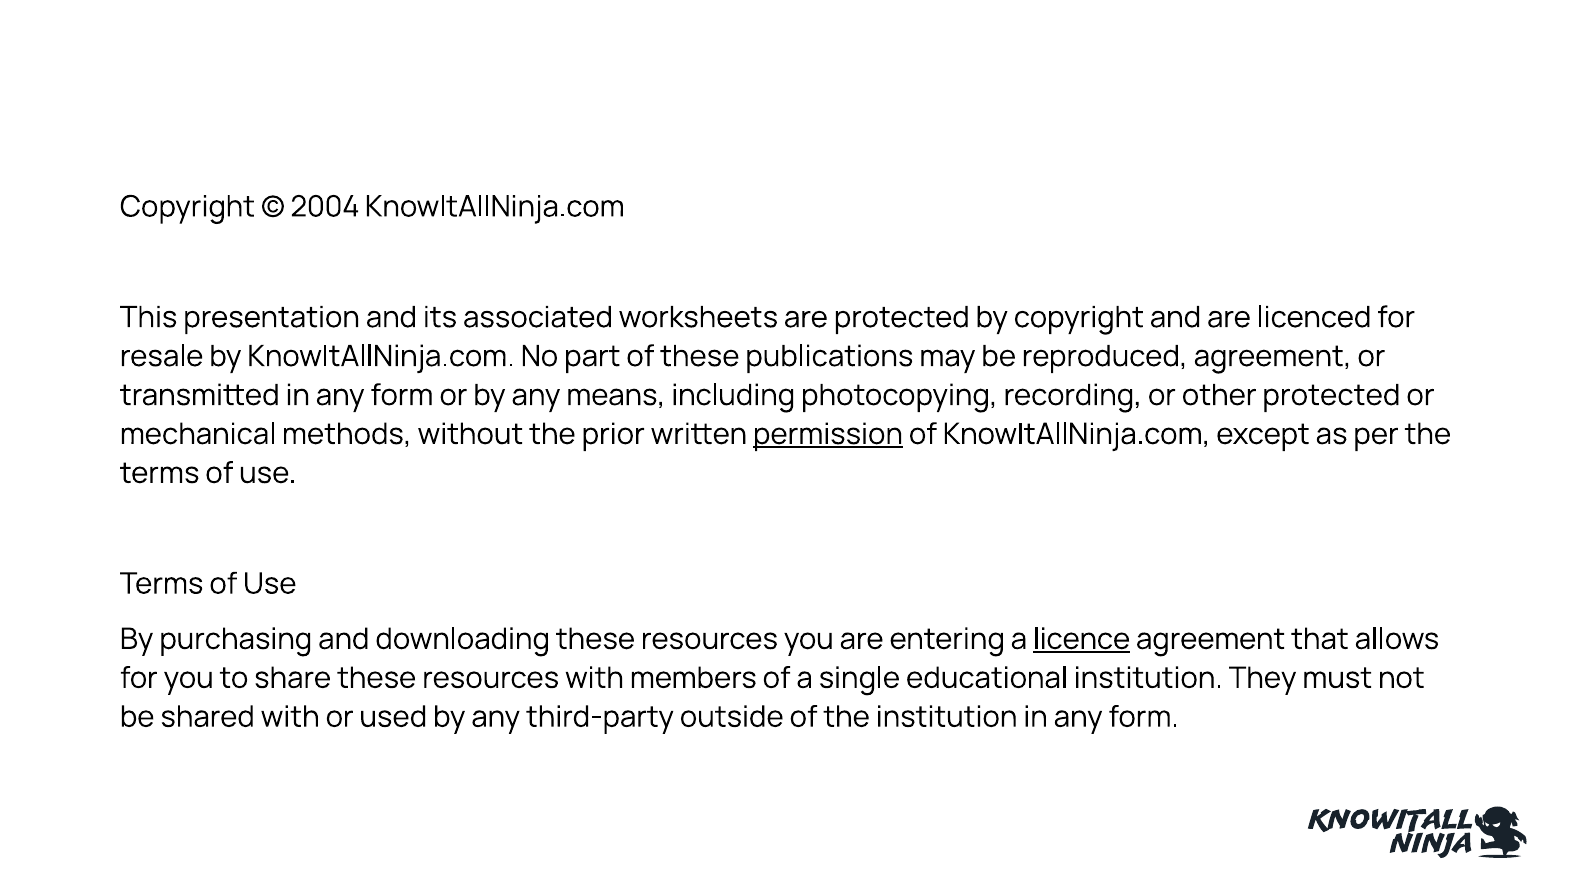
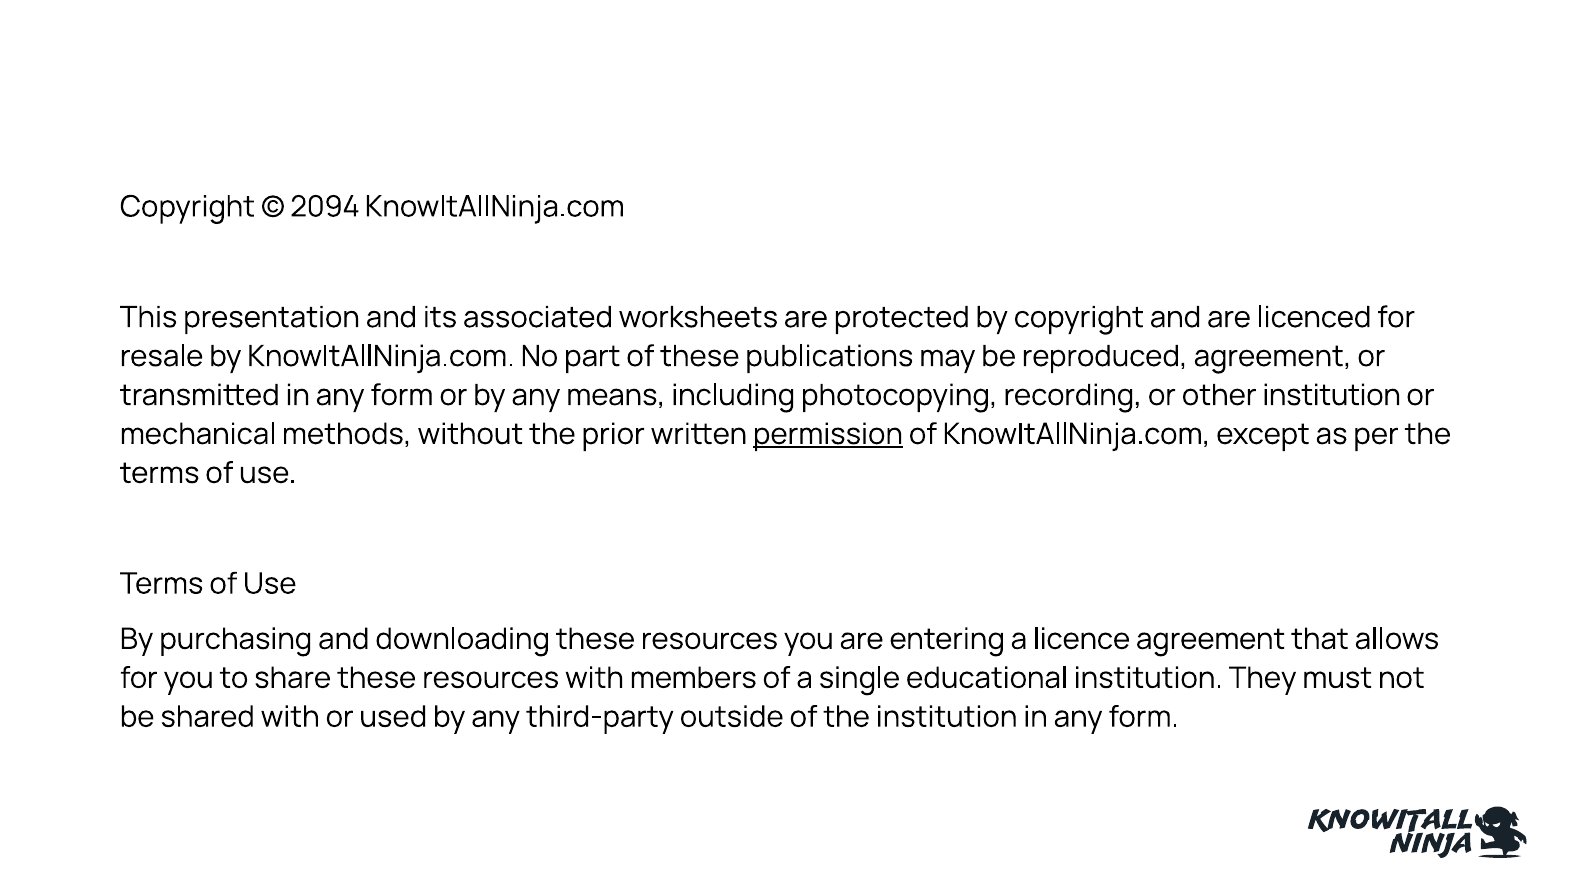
2004: 2004 -> 2094
other protected: protected -> institution
licence underline: present -> none
